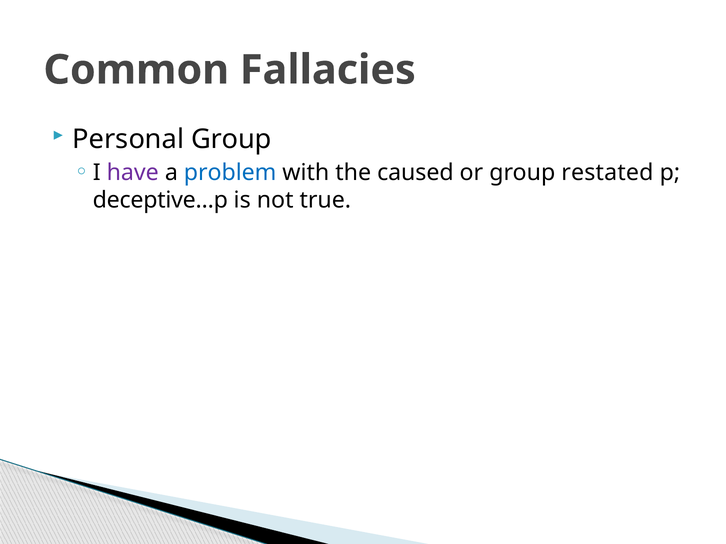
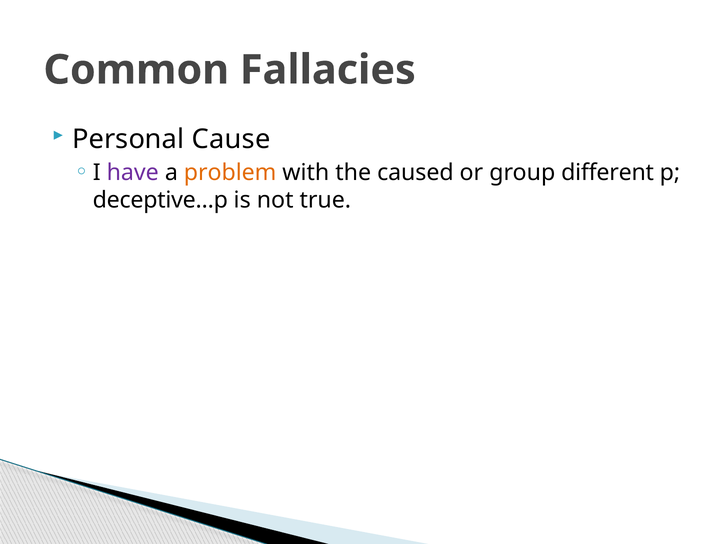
Personal Group: Group -> Cause
problem colour: blue -> orange
restated: restated -> different
